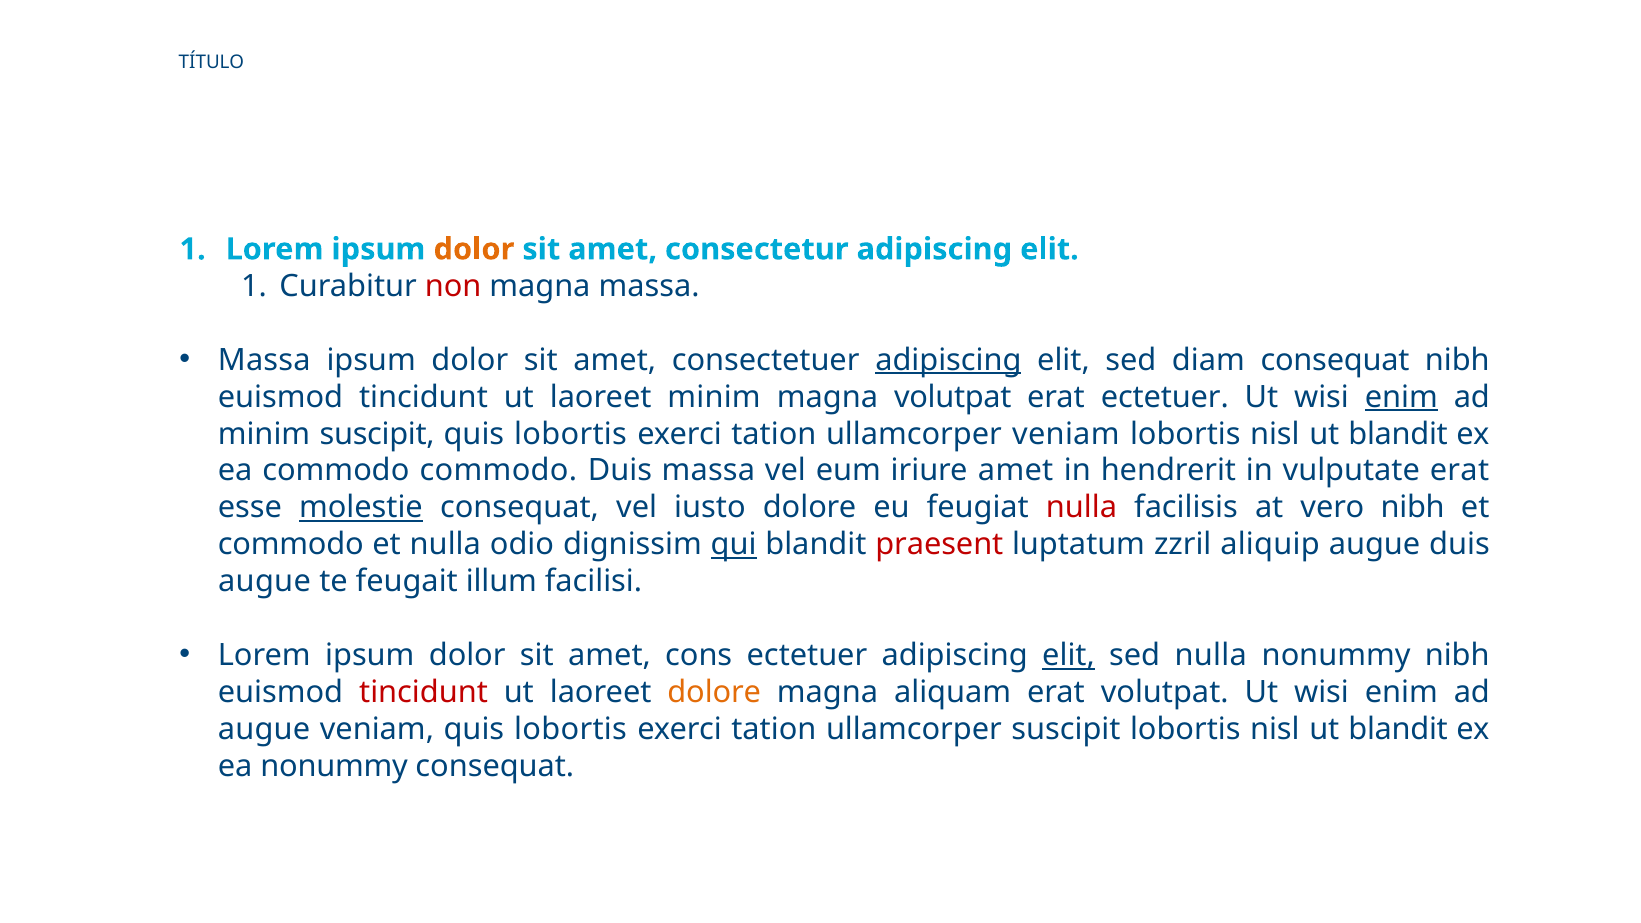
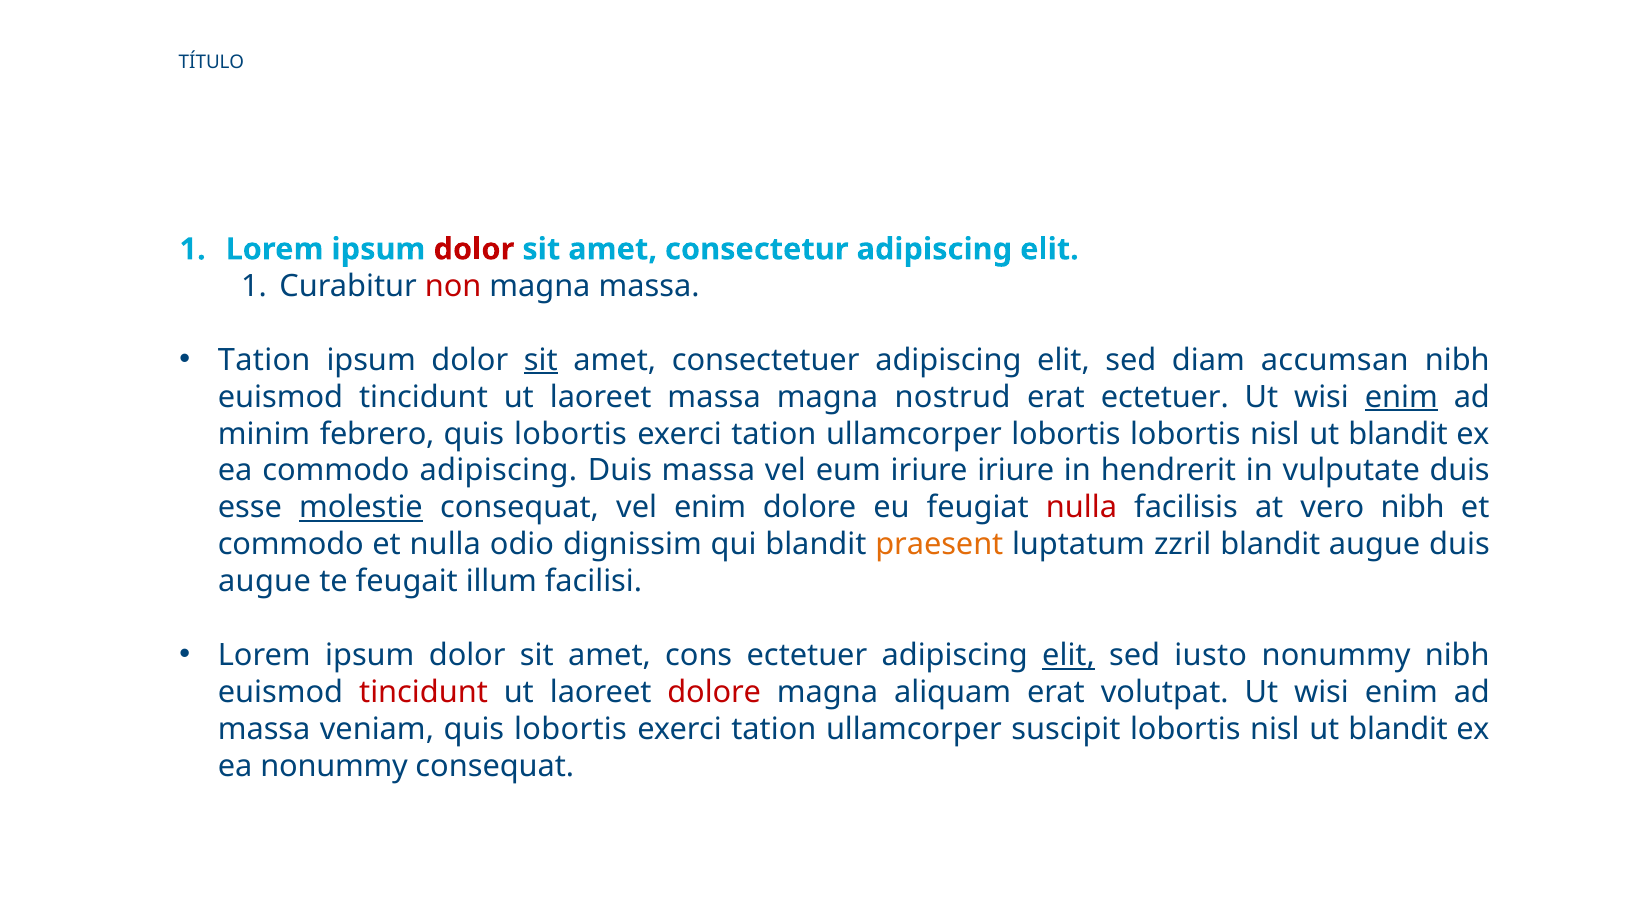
dolor at (474, 249) colour: orange -> red
Massa at (264, 360): Massa -> Tation
sit at (541, 360) underline: none -> present
adipiscing at (948, 360) underline: present -> none
diam consequat: consequat -> accumsan
laoreet minim: minim -> massa
magna volutpat: volutpat -> nostrud
minim suscipit: suscipit -> febrero
ullamcorper veniam: veniam -> lobortis
commodo commodo: commodo -> adipiscing
iriure amet: amet -> iriure
vulputate erat: erat -> duis
vel iusto: iusto -> enim
qui underline: present -> none
praesent colour: red -> orange
zzril aliquip: aliquip -> blandit
sed nulla: nulla -> iusto
dolore at (714, 692) colour: orange -> red
augue at (264, 729): augue -> massa
